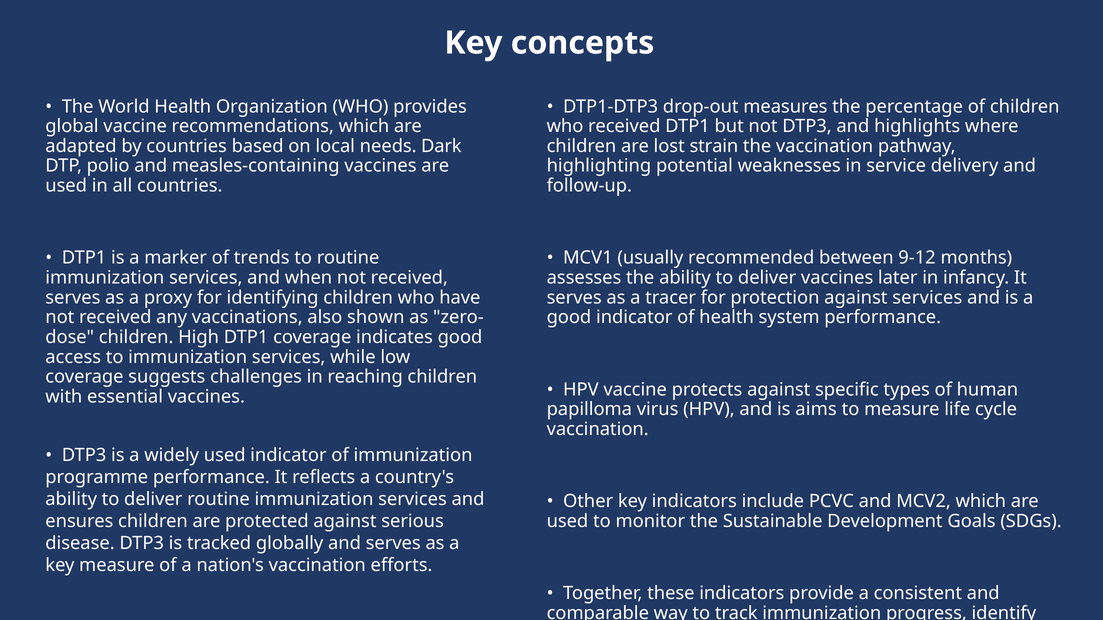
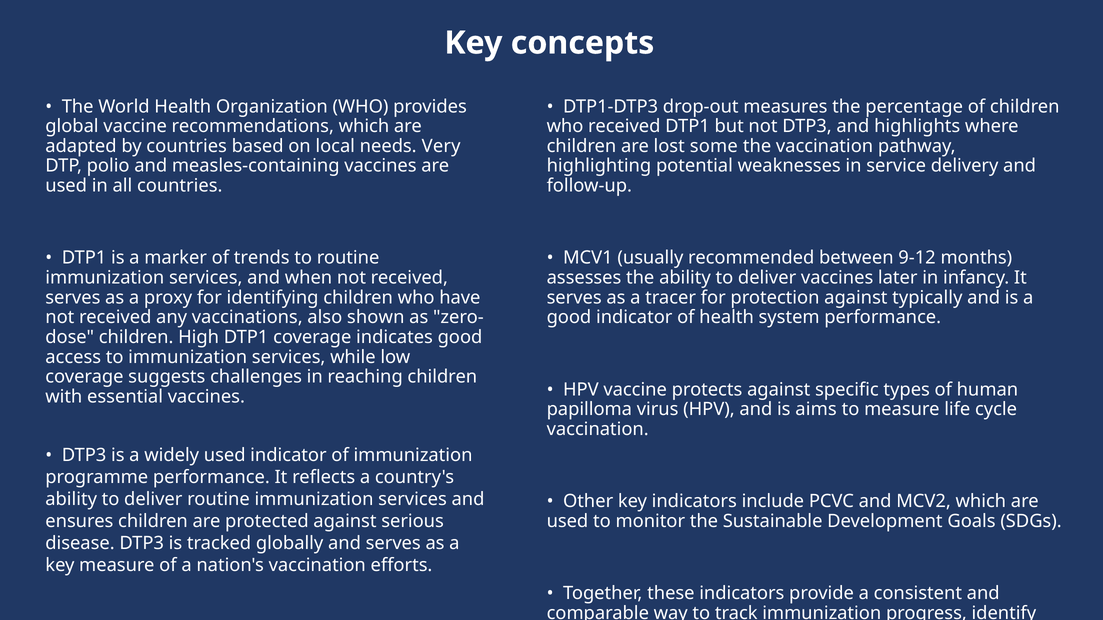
Dark: Dark -> Very
strain: strain -> some
against services: services -> typically
